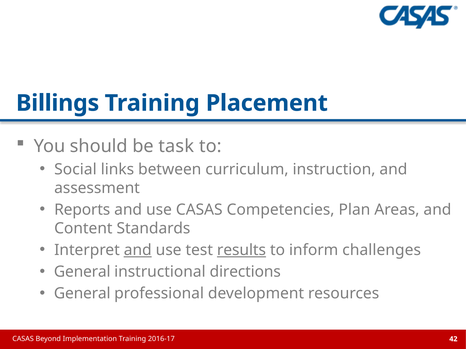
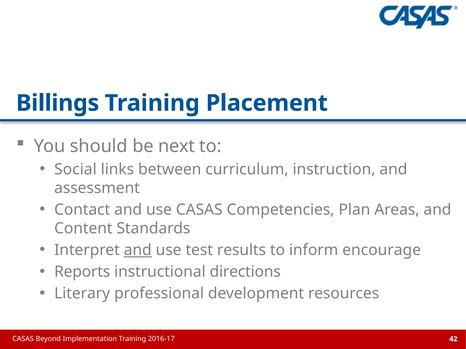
task: task -> next
Reports: Reports -> Contact
results underline: present -> none
challenges: challenges -> encourage
General at (82, 272): General -> Reports
General at (82, 294): General -> Literary
